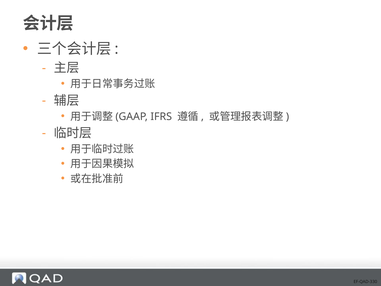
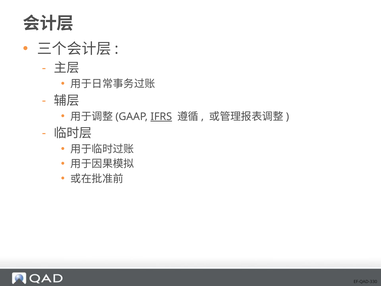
IFRS underline: none -> present
